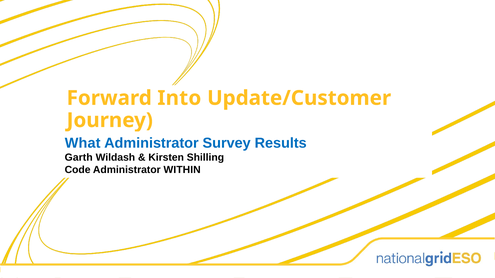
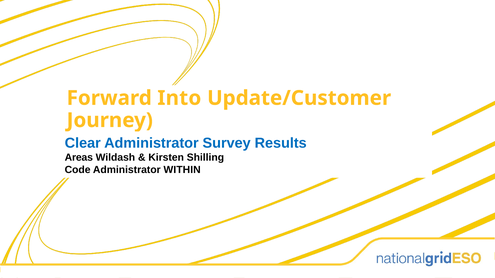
What: What -> Clear
Garth: Garth -> Areas
